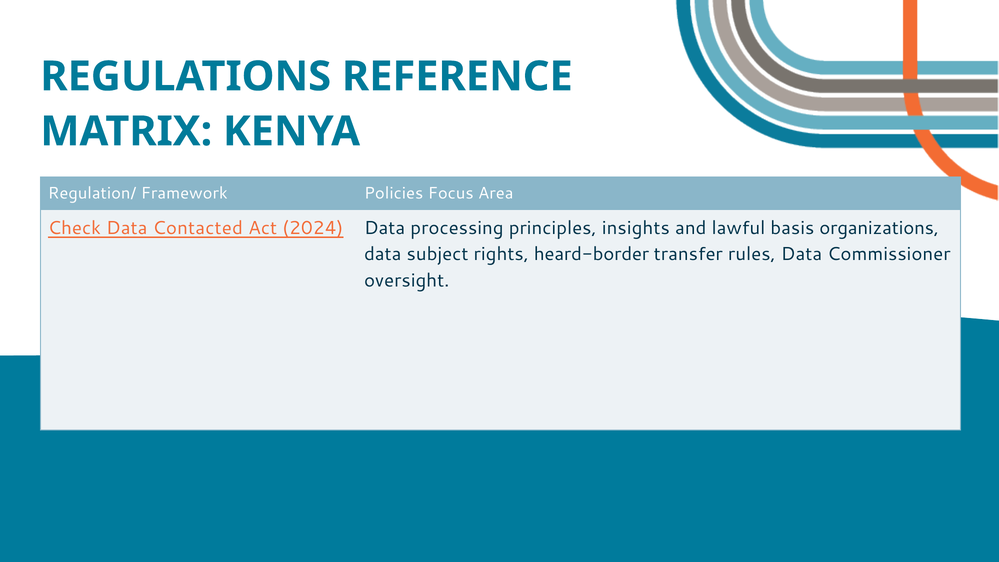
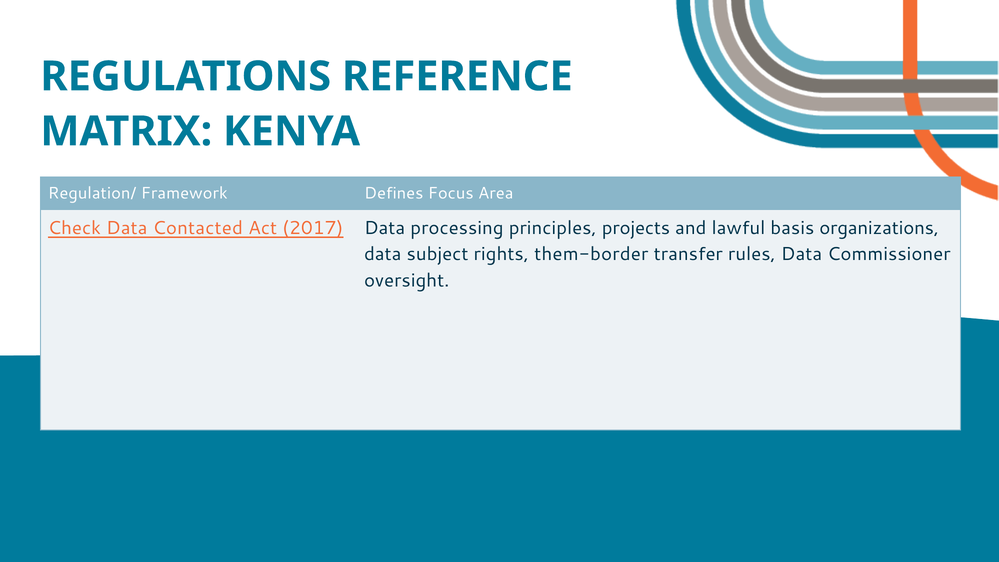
Policies: Policies -> Defines
2024: 2024 -> 2017
insights: insights -> projects
heard-border: heard-border -> them-border
